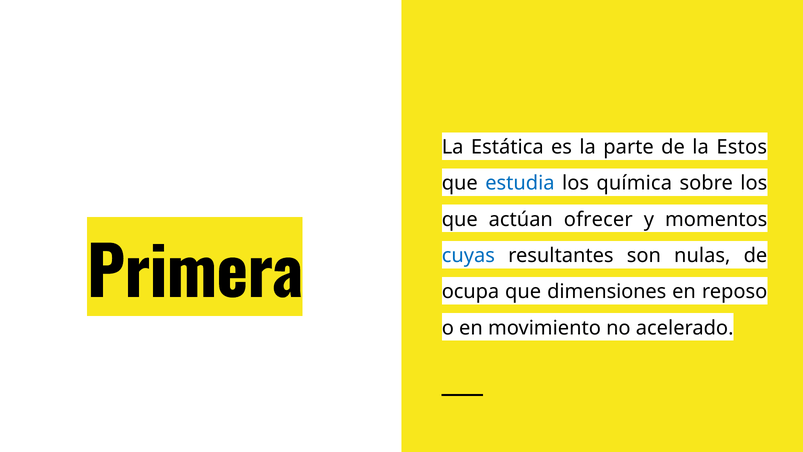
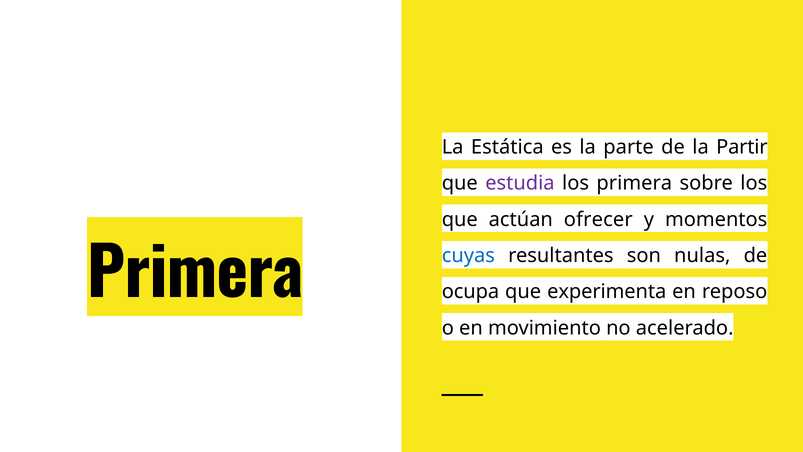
Estos: Estos -> Partir
estudia colour: blue -> purple
los química: química -> primera
dimensiones: dimensiones -> experimenta
